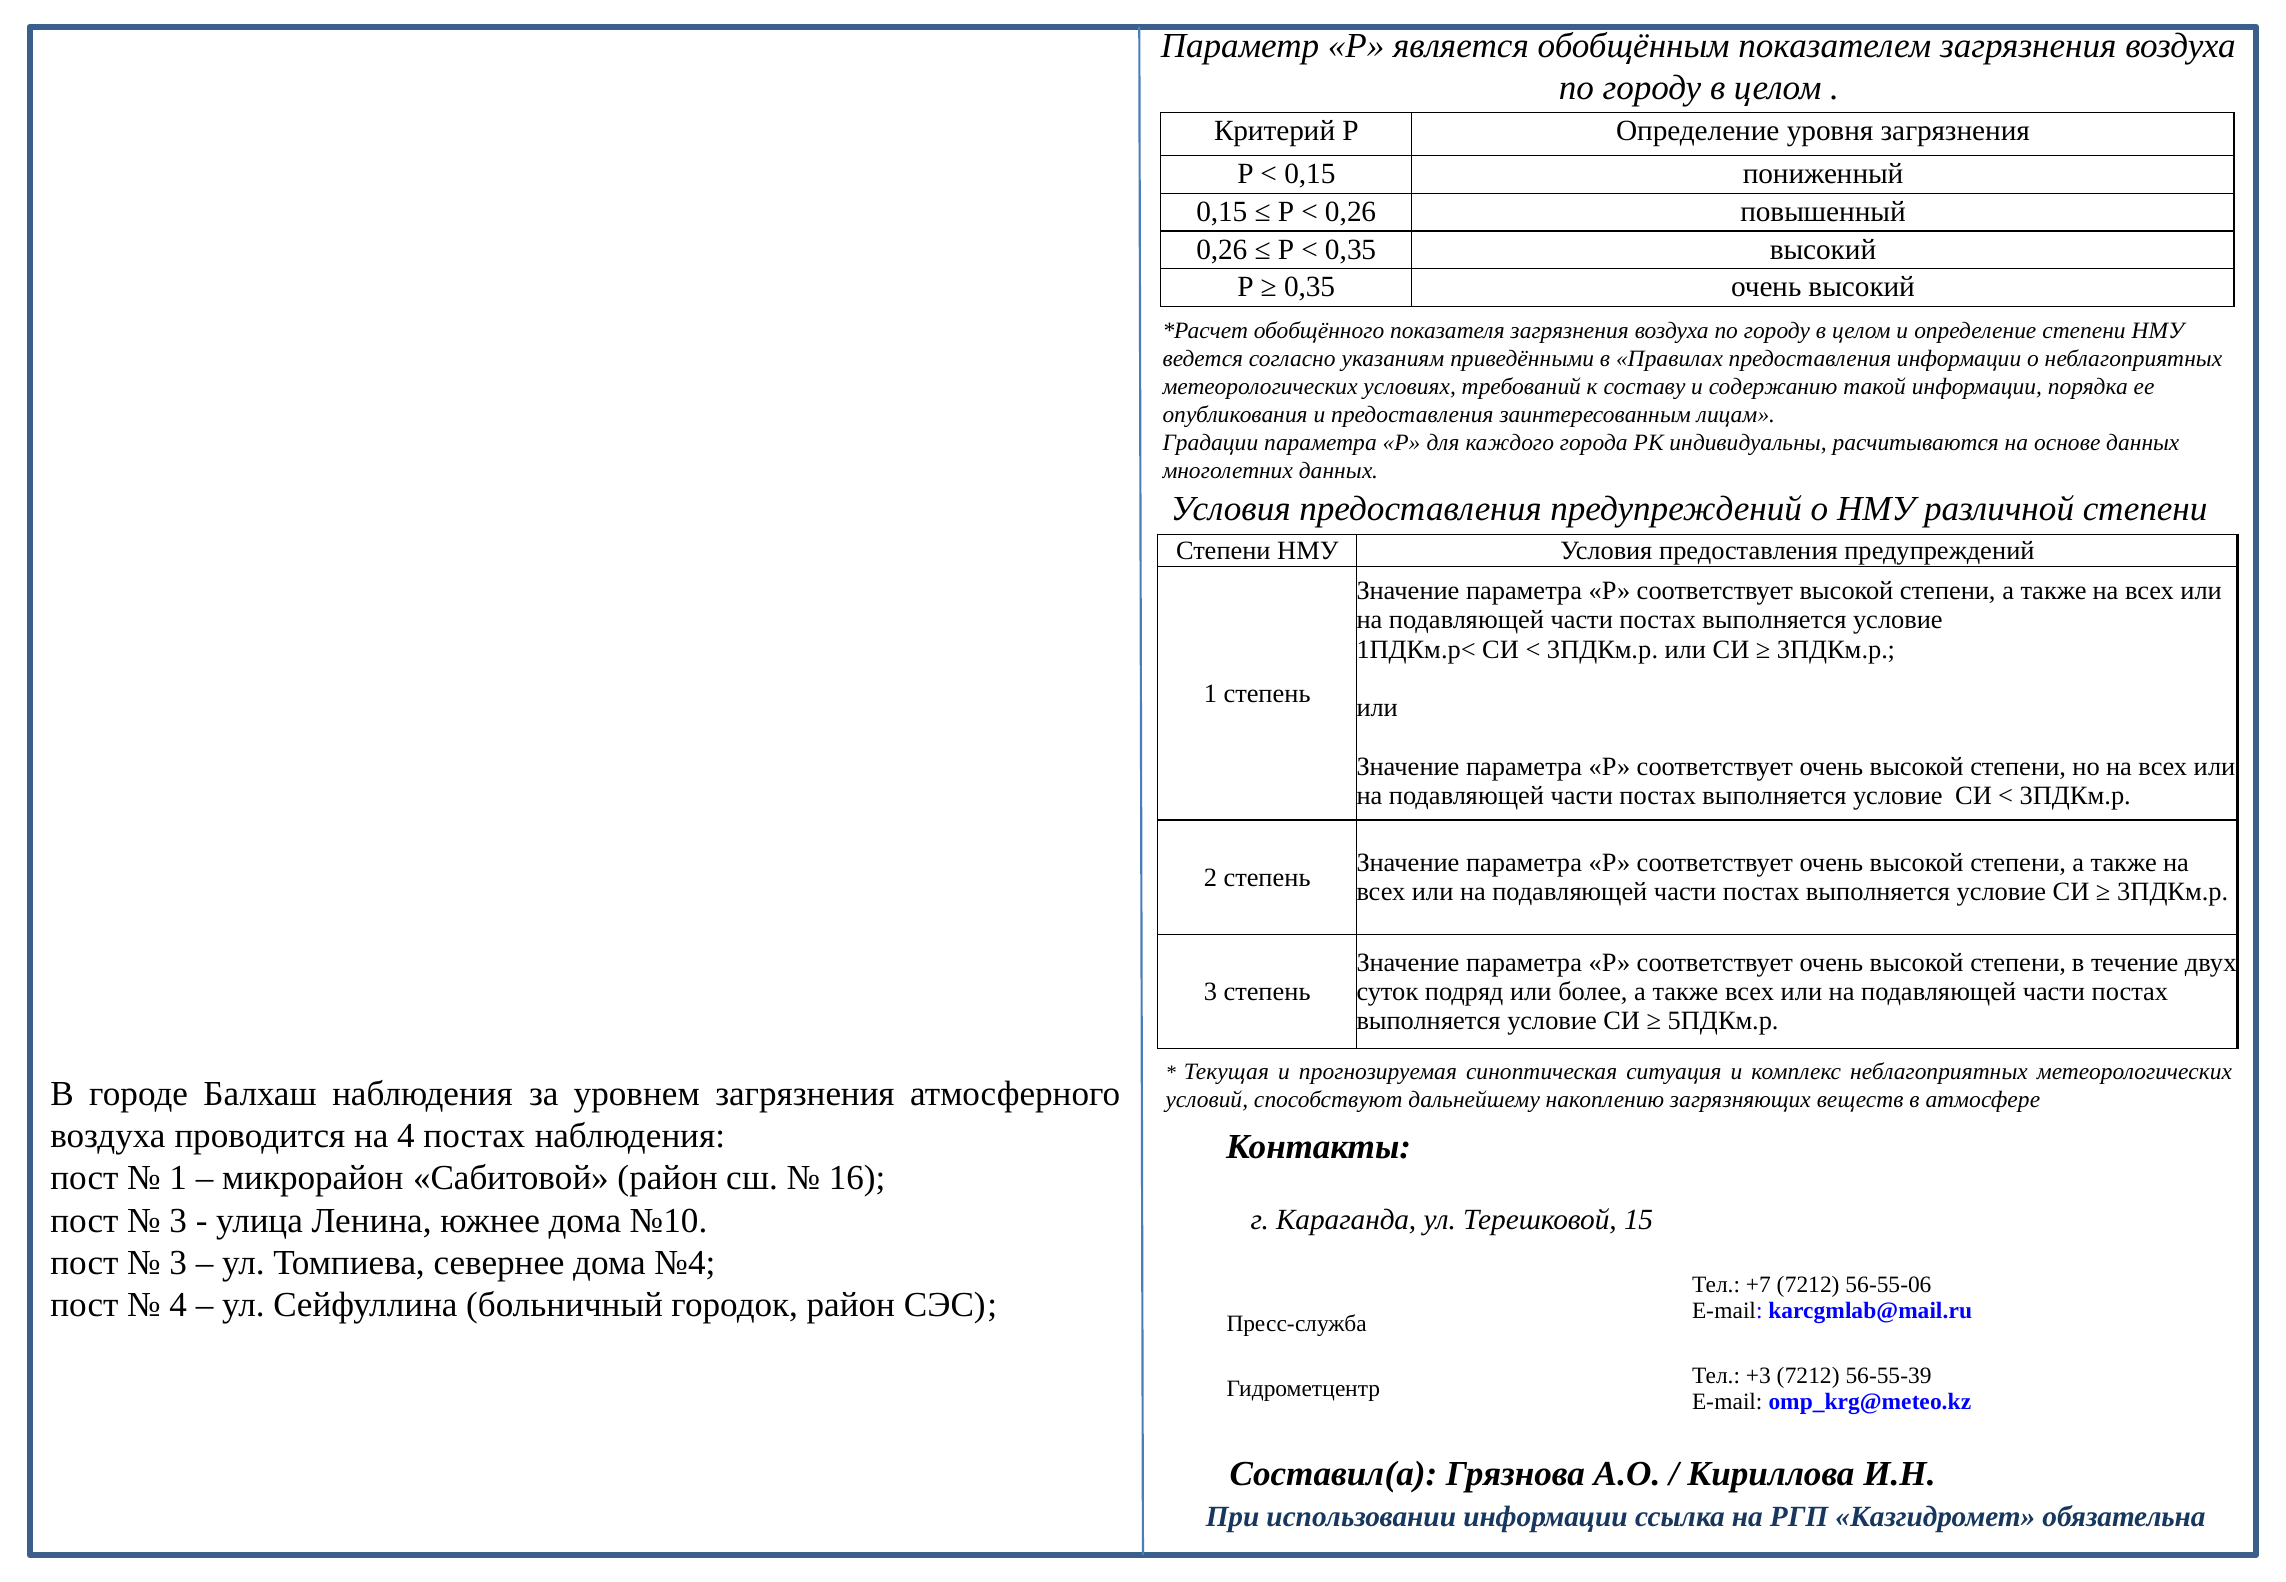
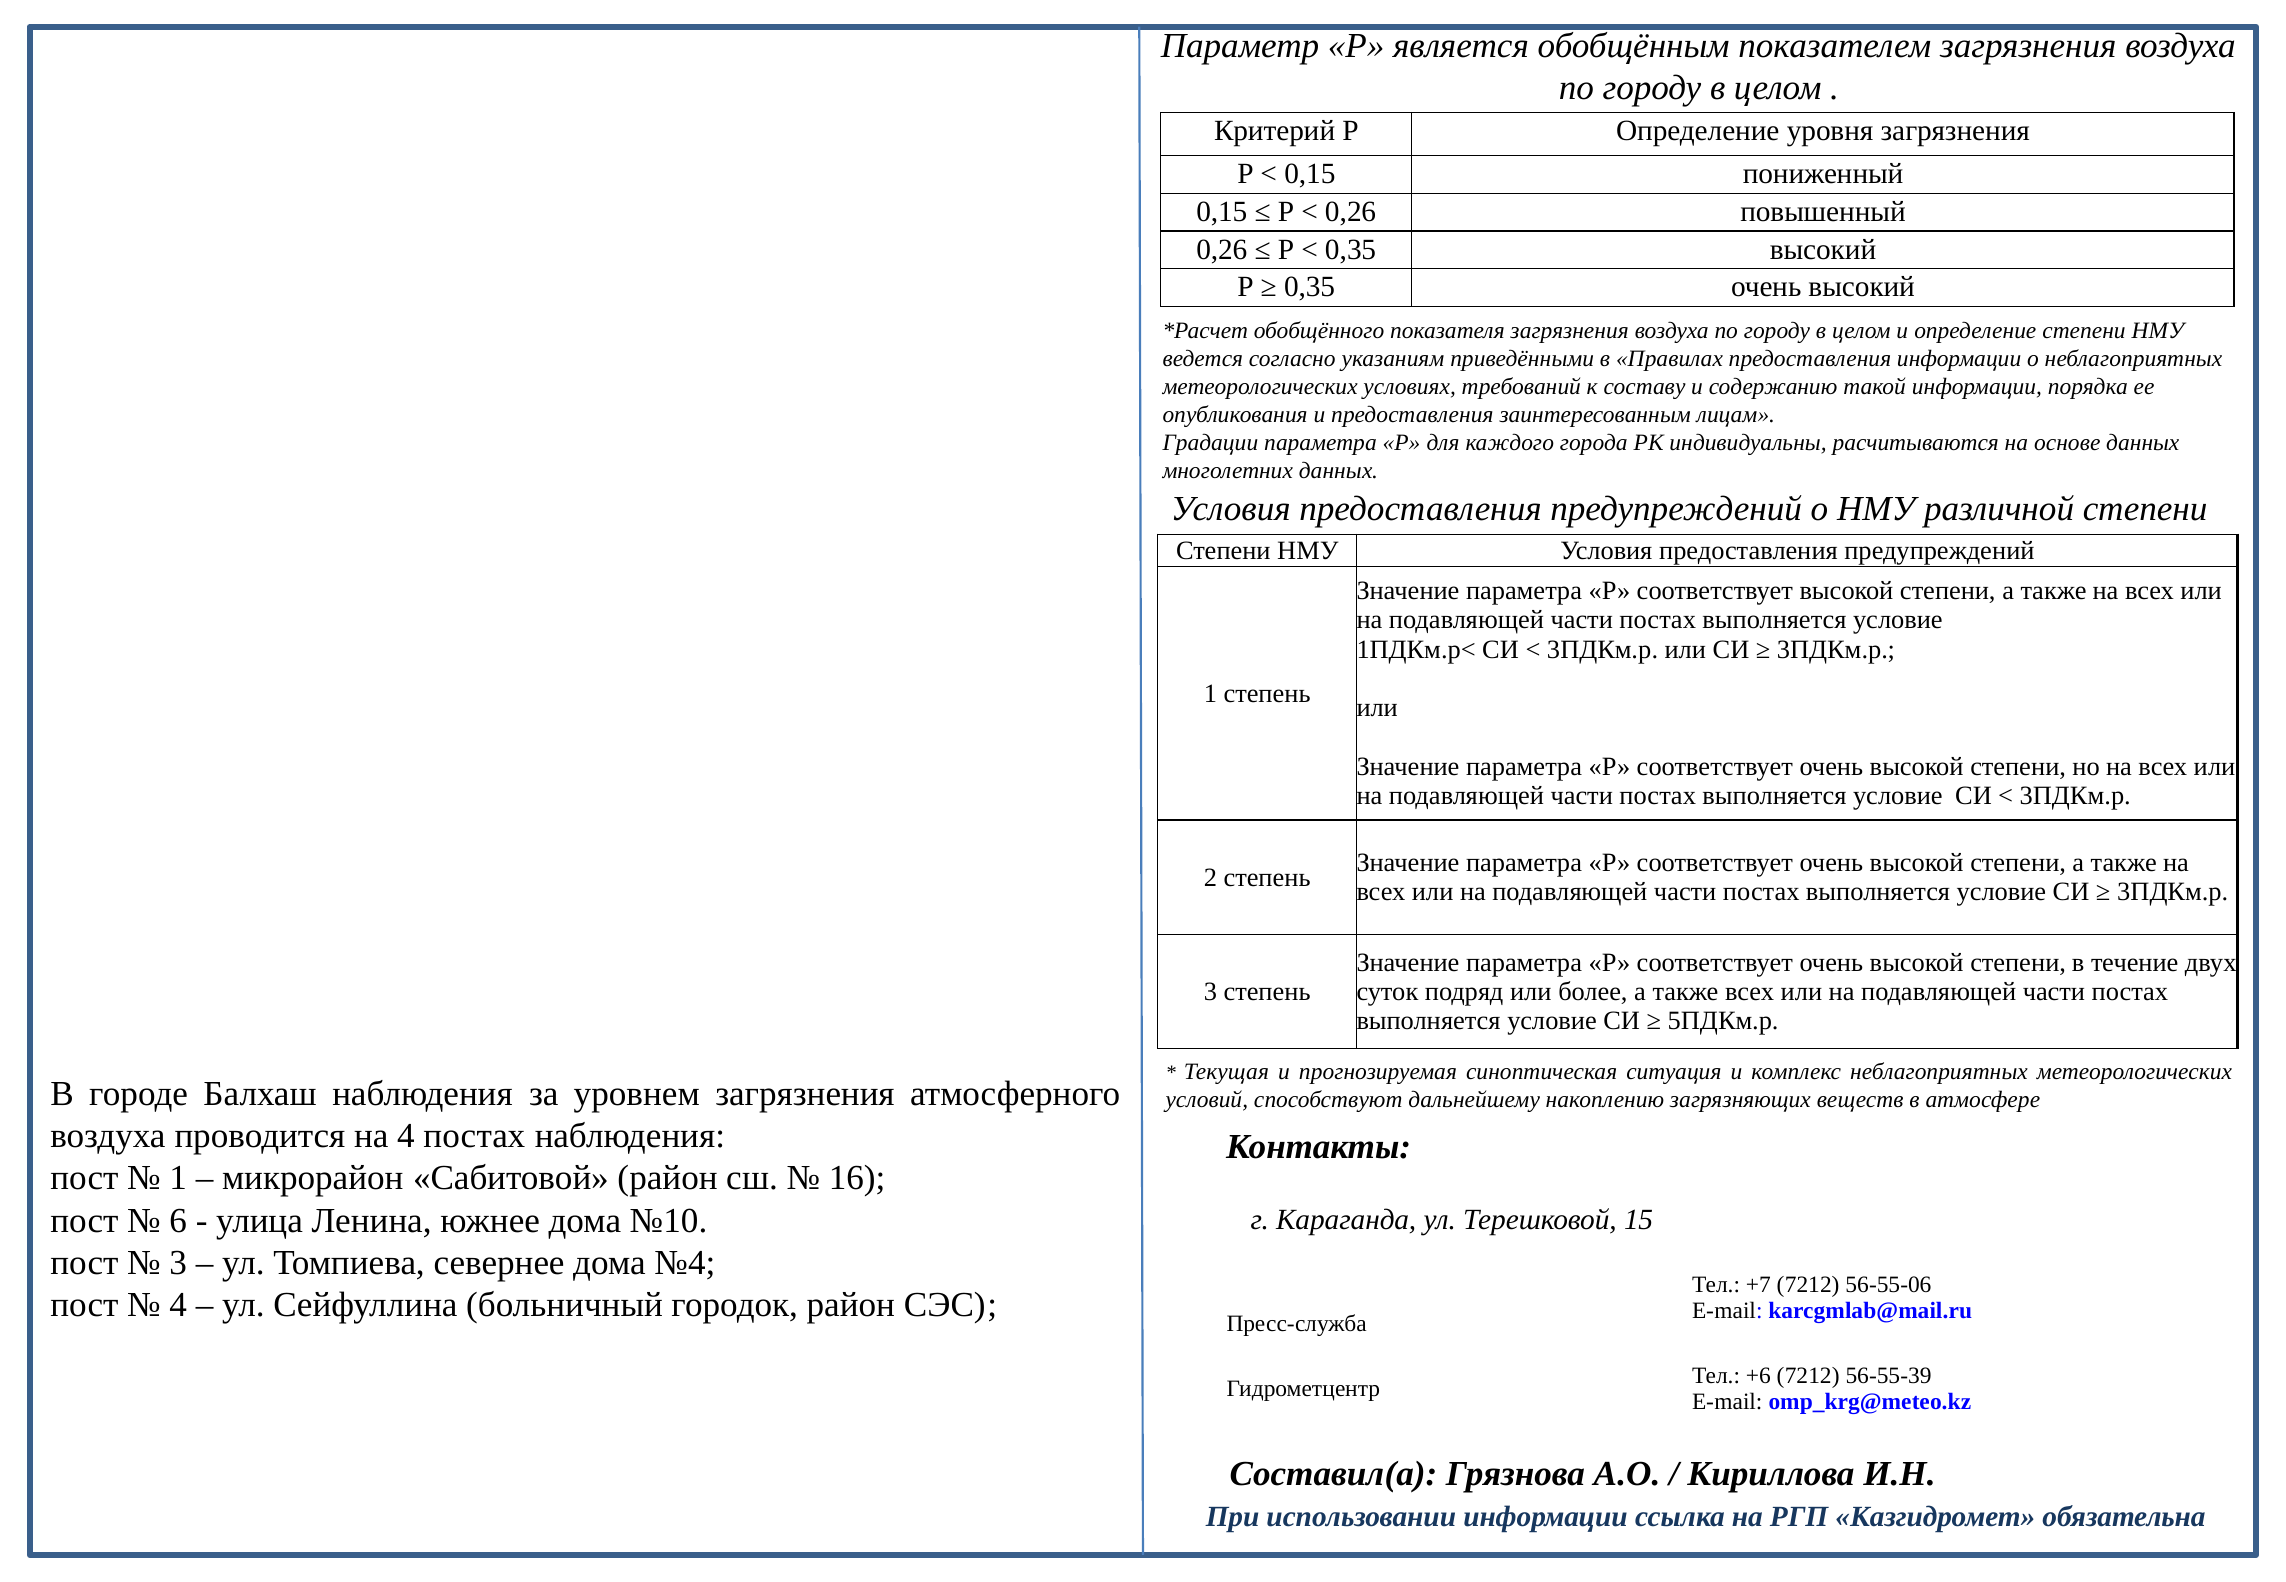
3 at (178, 1221): 3 -> 6
+3: +3 -> +6
